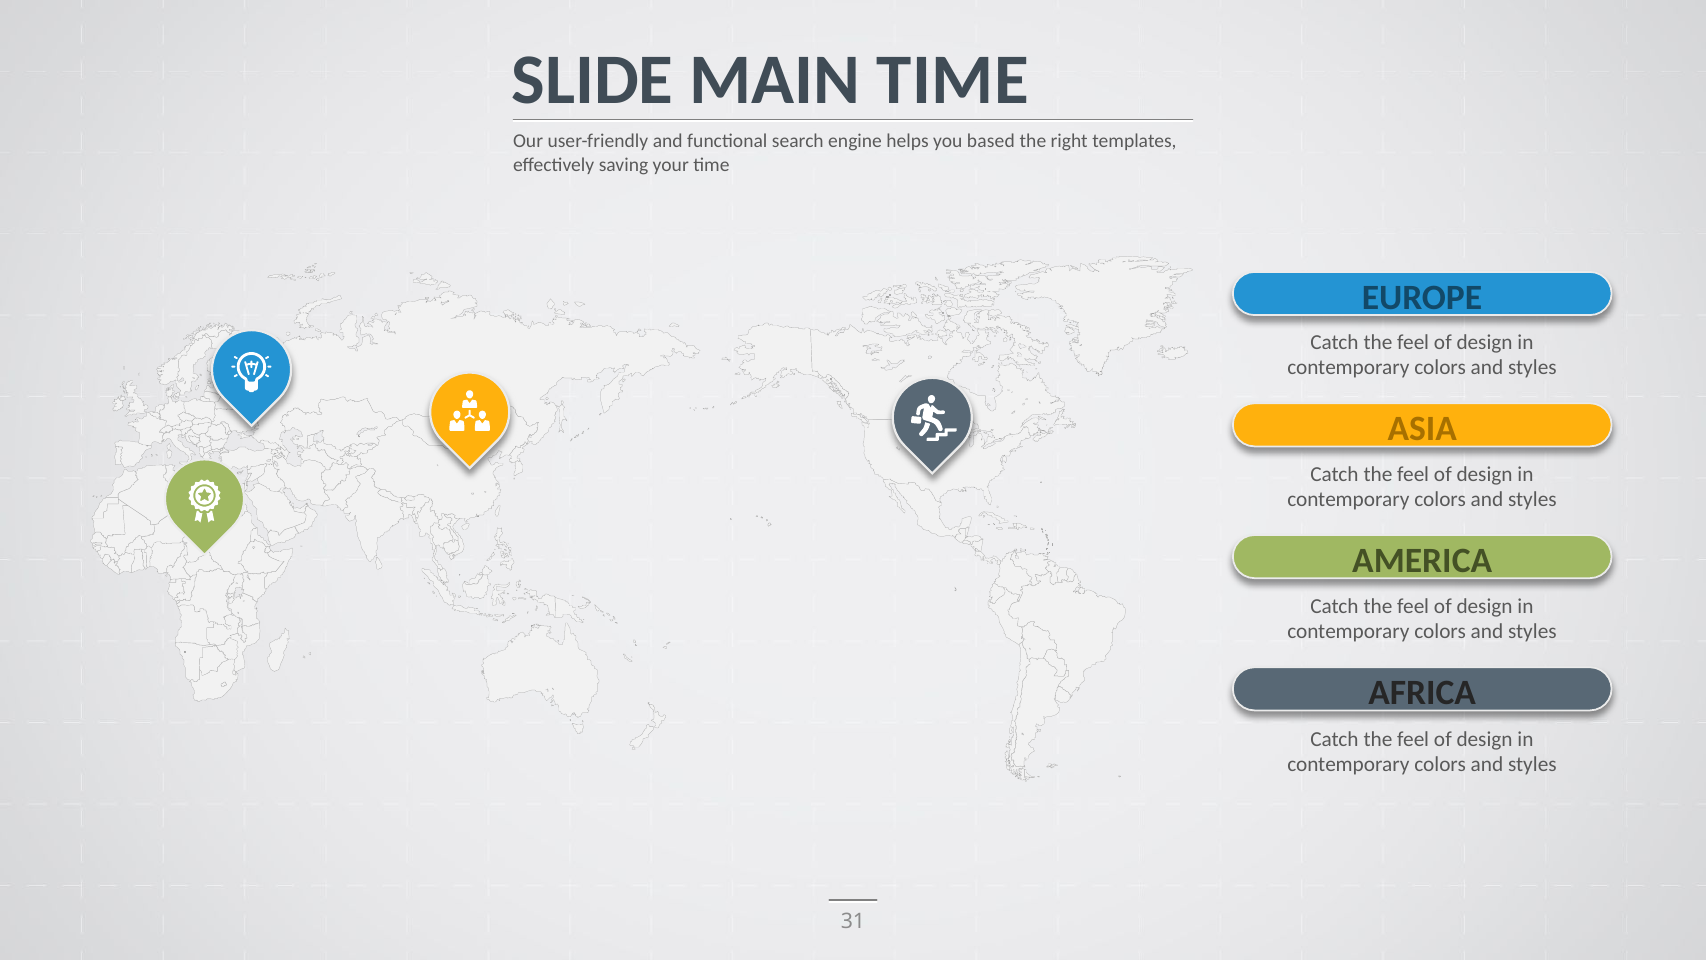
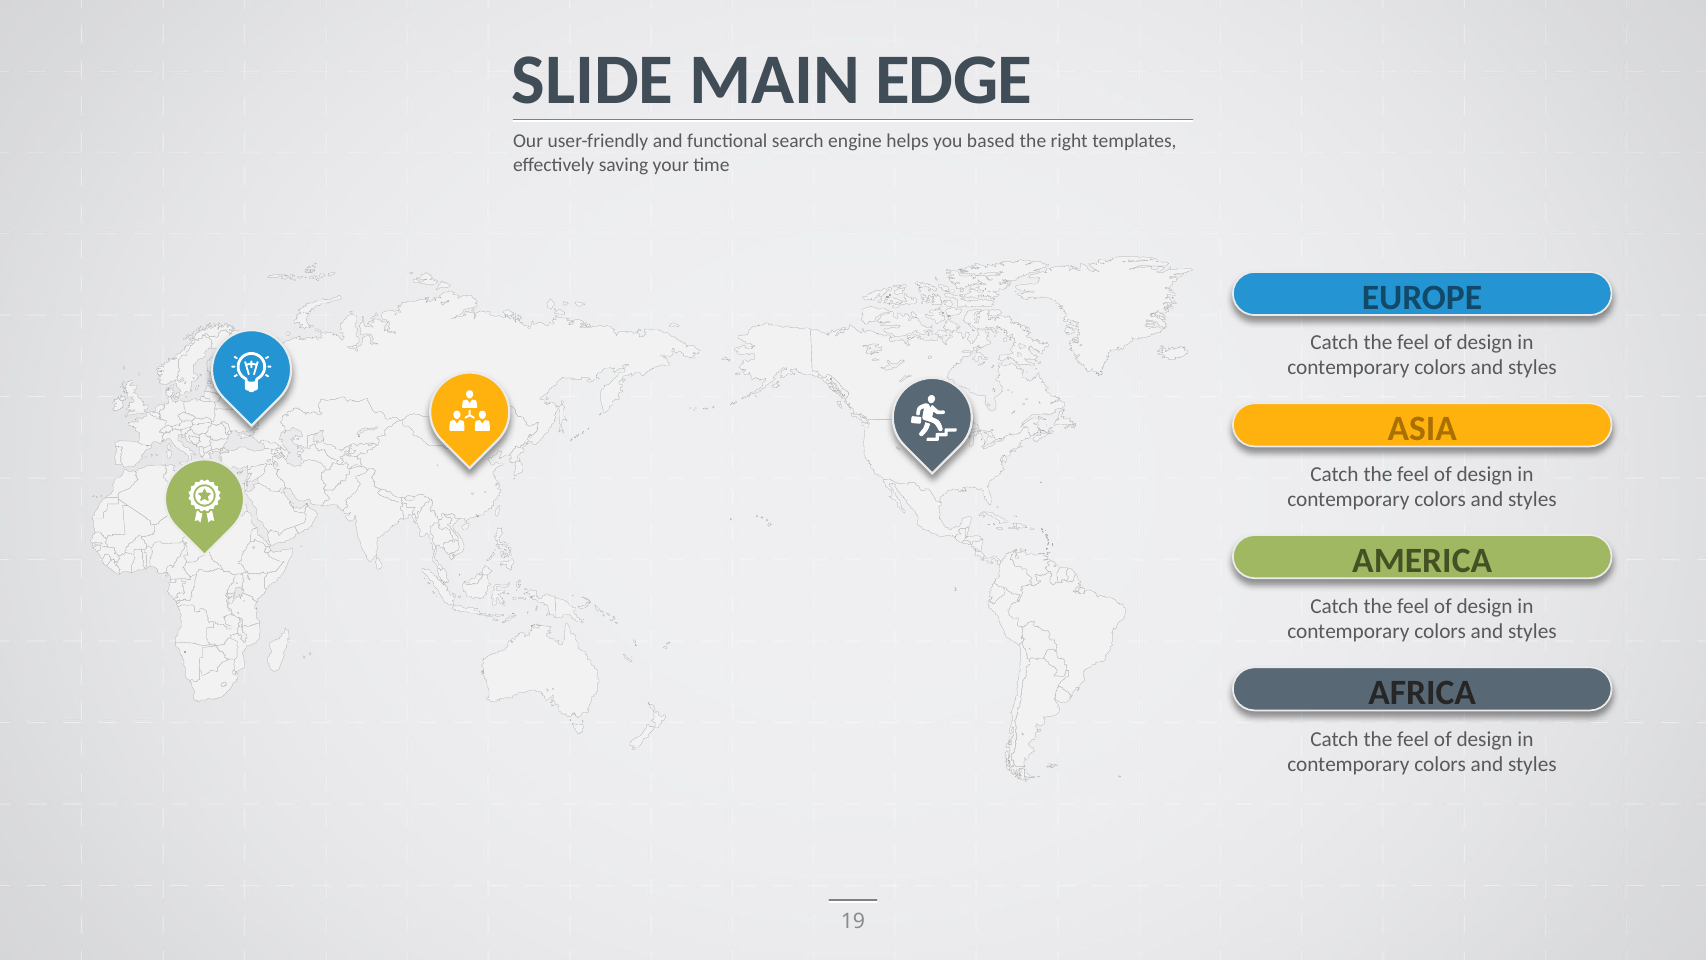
MAIN TIME: TIME -> EDGE
31: 31 -> 19
